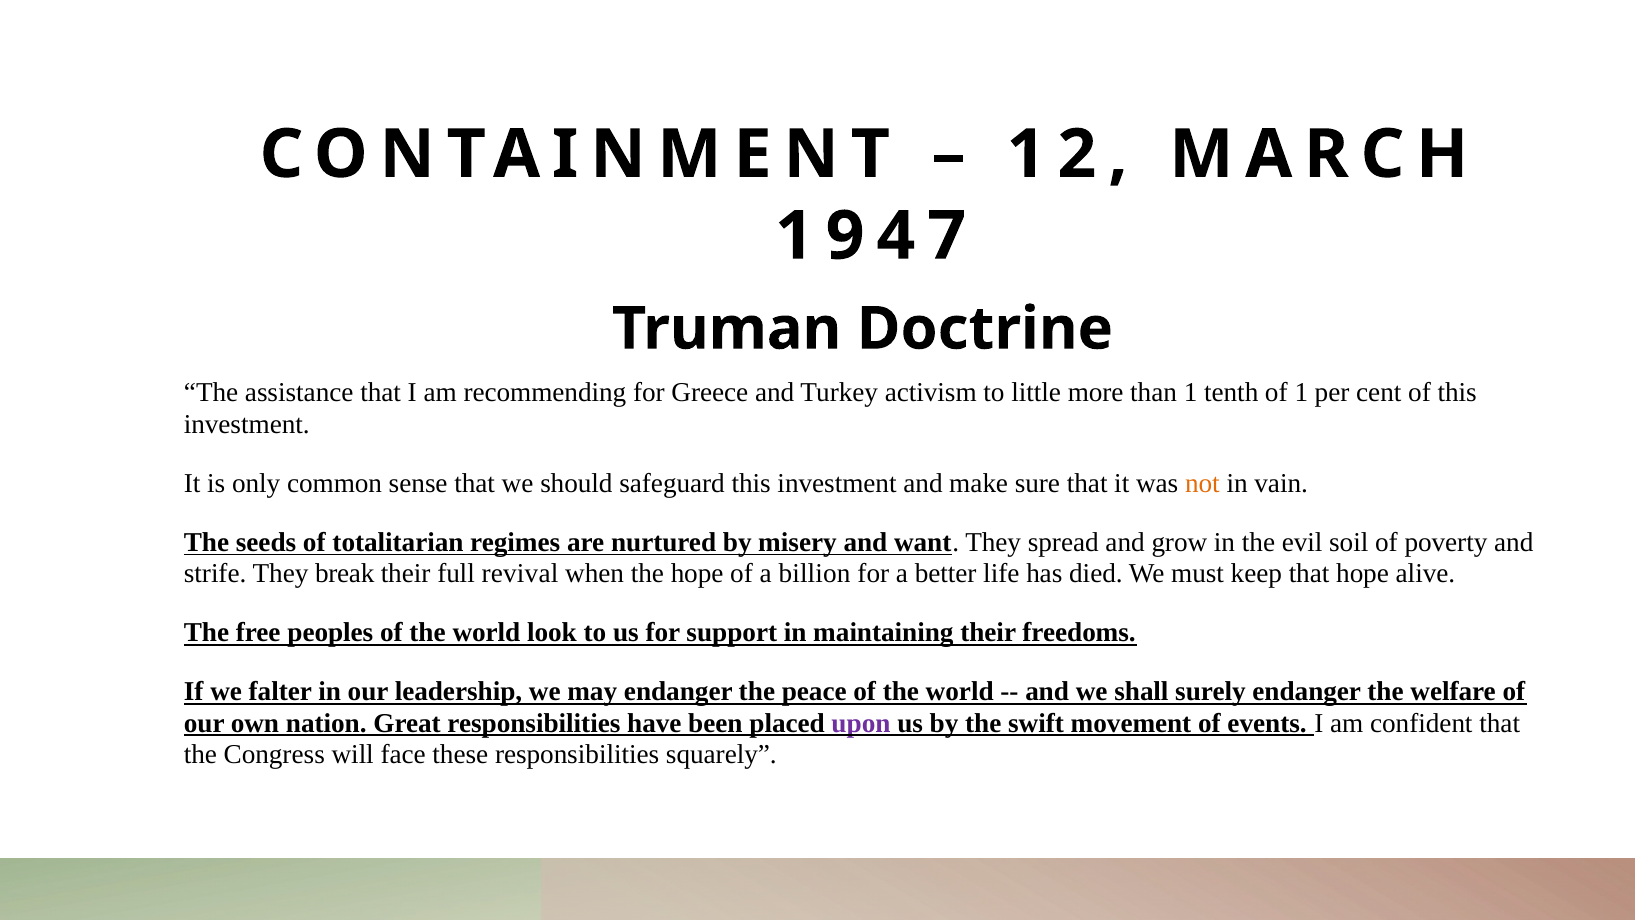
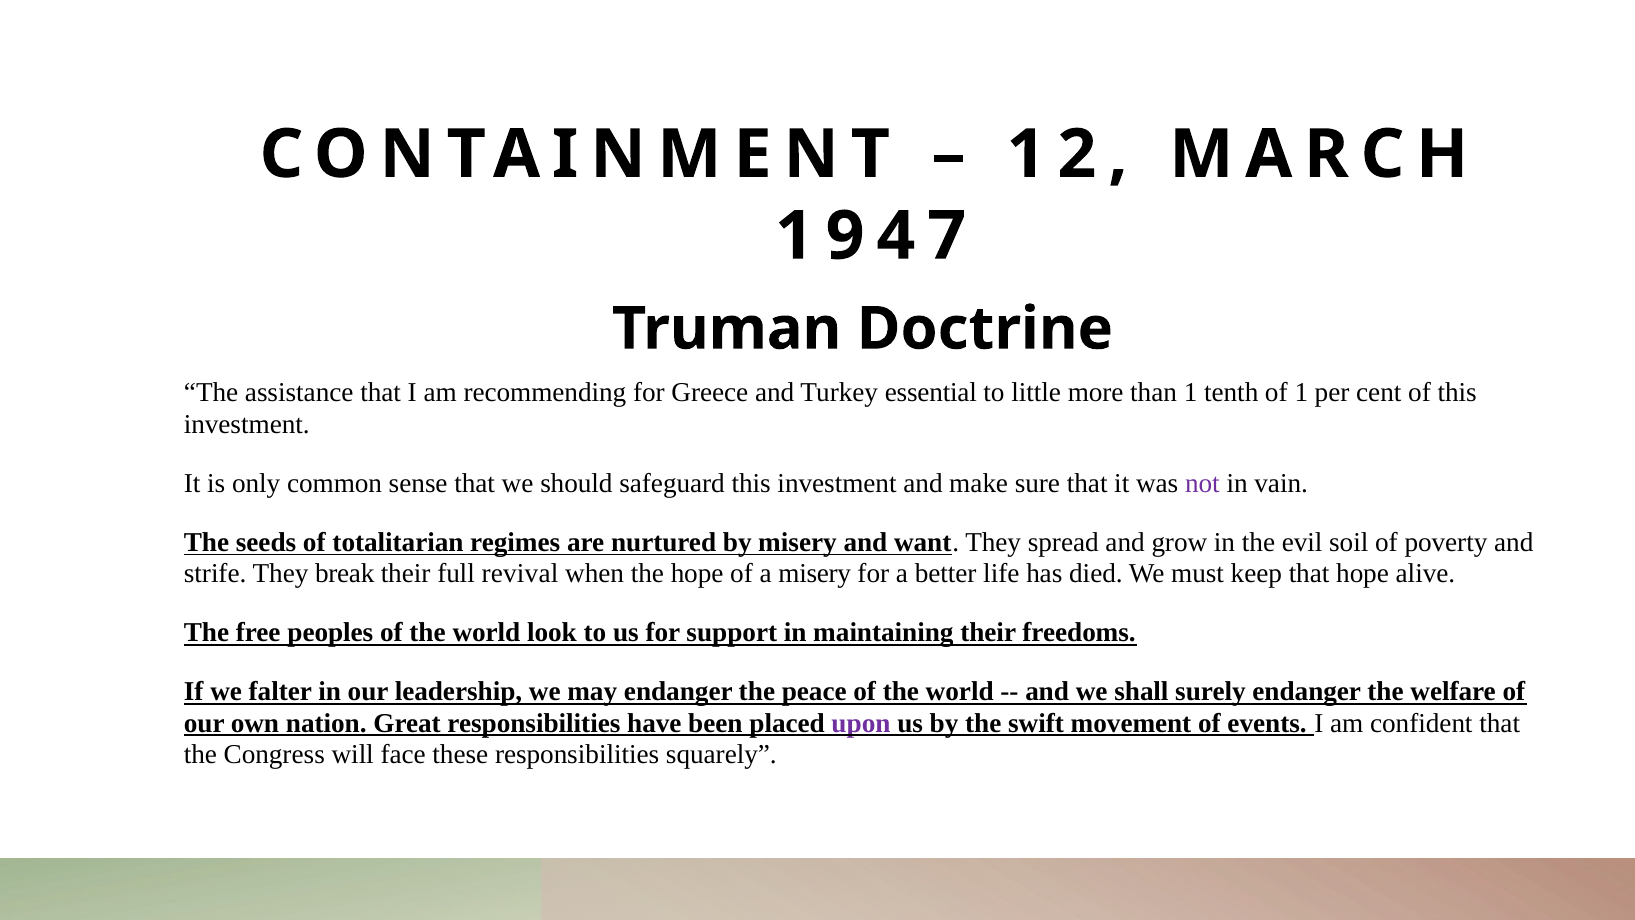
activism: activism -> essential
not colour: orange -> purple
a billion: billion -> misery
